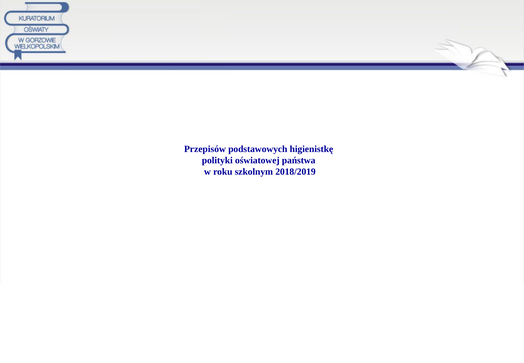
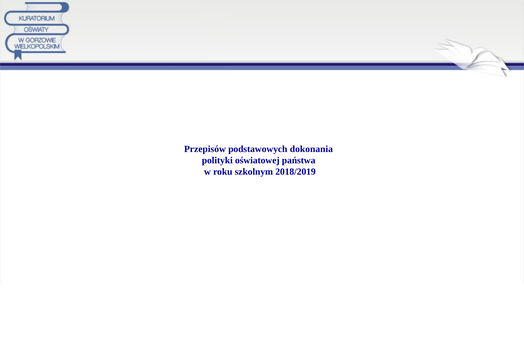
higienistkę: higienistkę -> dokonania
